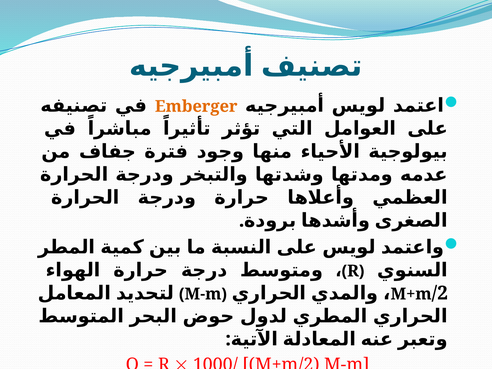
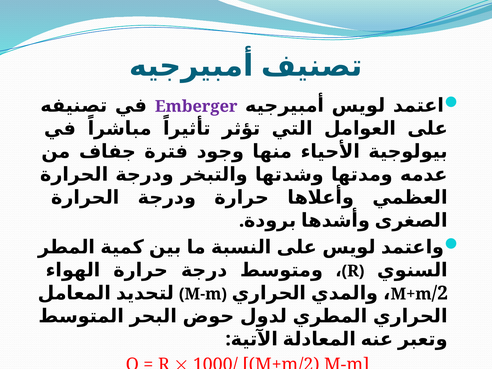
Emberger colour: orange -> purple
